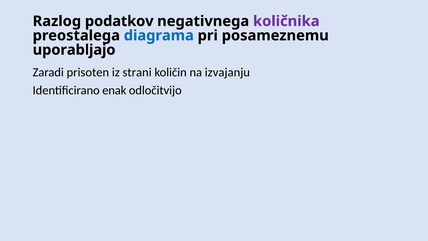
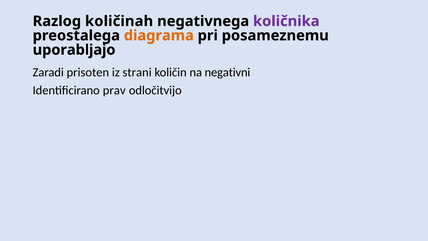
podatkov: podatkov -> količinah
diagrama colour: blue -> orange
izvajanju: izvajanju -> negativni
enak: enak -> prav
